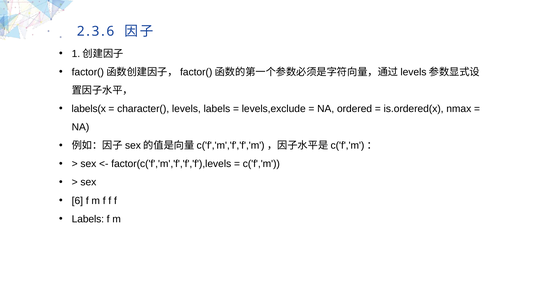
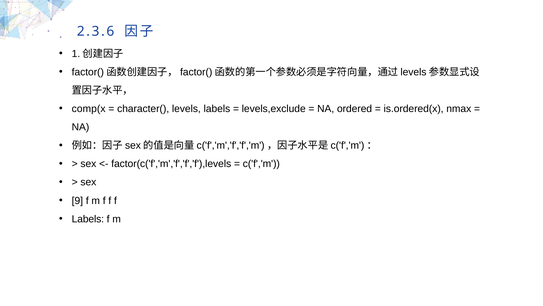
labels(x: labels(x -> comp(x
6: 6 -> 9
